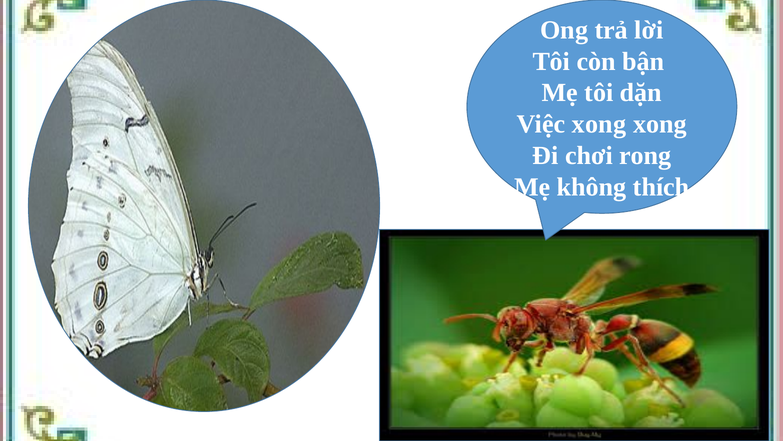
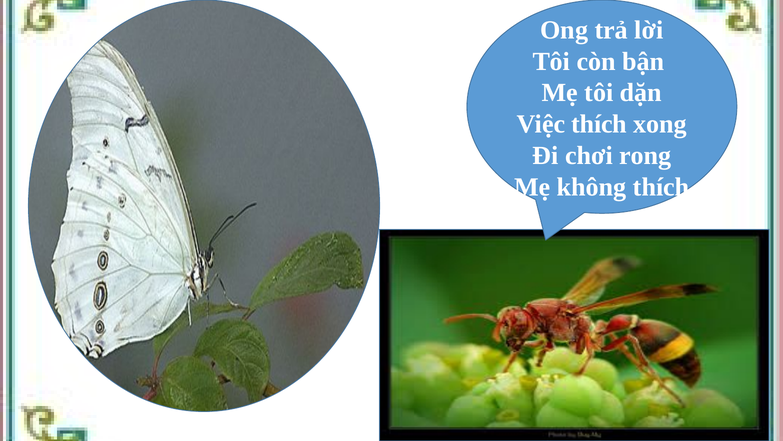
Việc xong: xong -> thích
